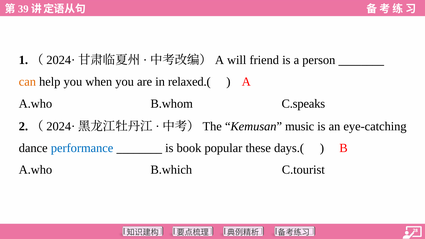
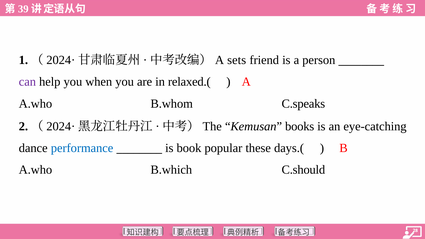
will: will -> sets
can colour: orange -> purple
music: music -> books
C.tourist: C.tourist -> C.should
